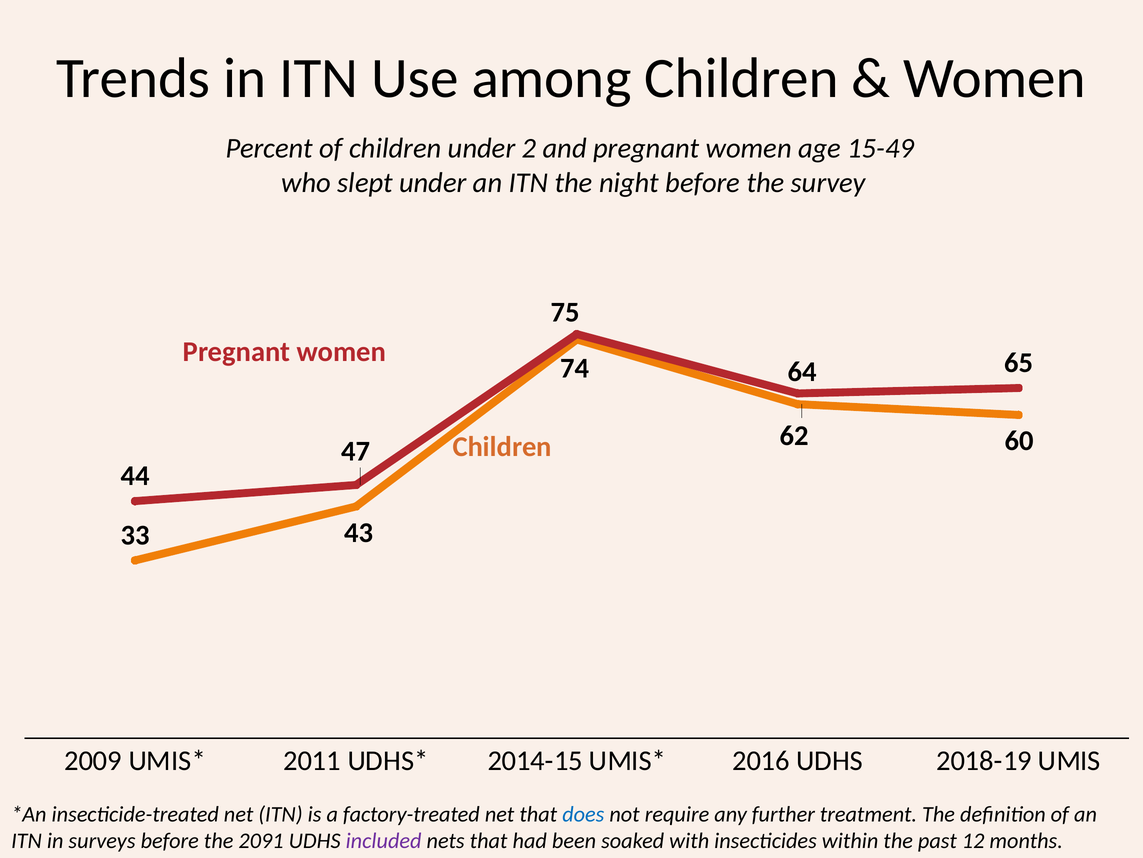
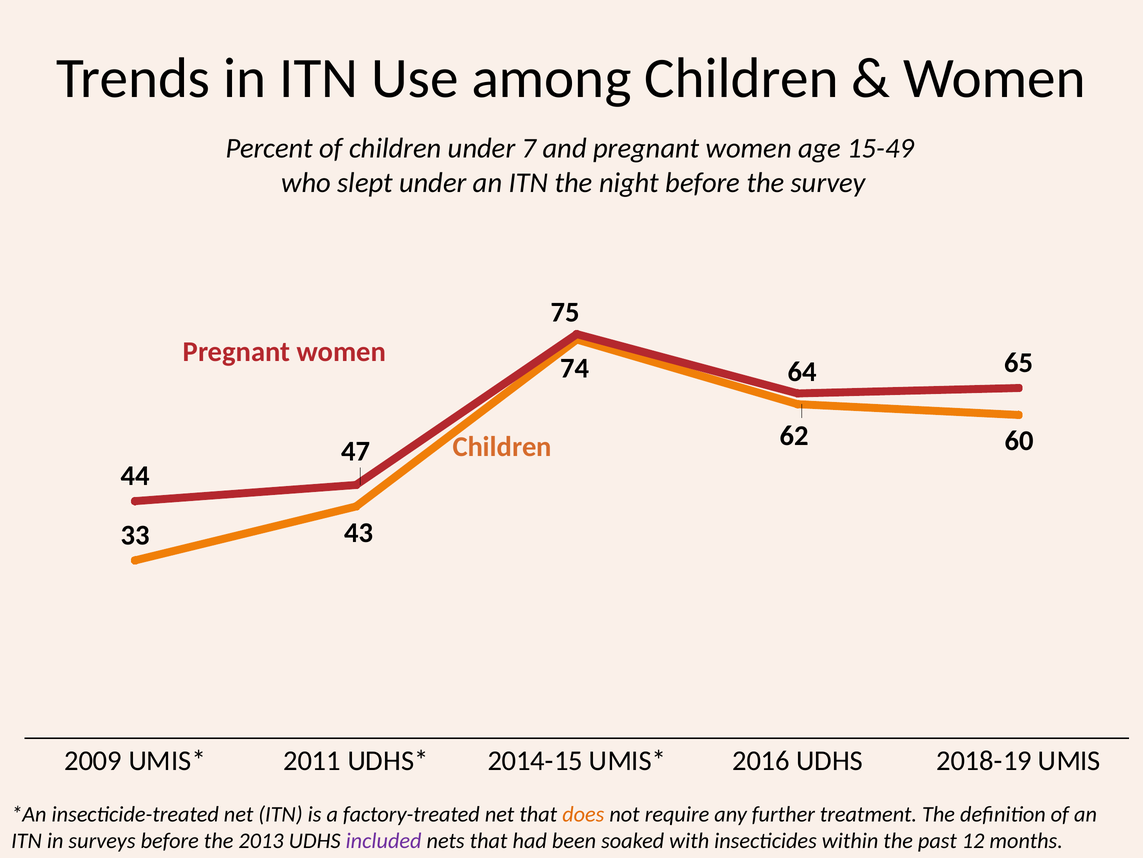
2: 2 -> 7
does colour: blue -> orange
2091: 2091 -> 2013
